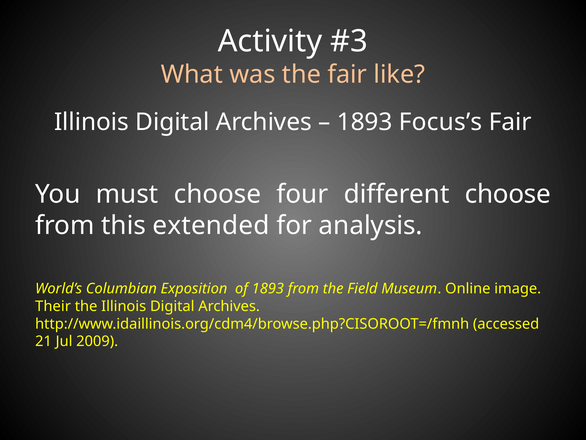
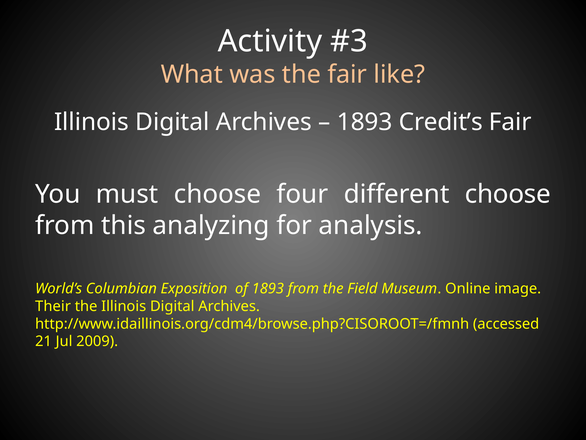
Focus’s: Focus’s -> Credit’s
extended: extended -> analyzing
